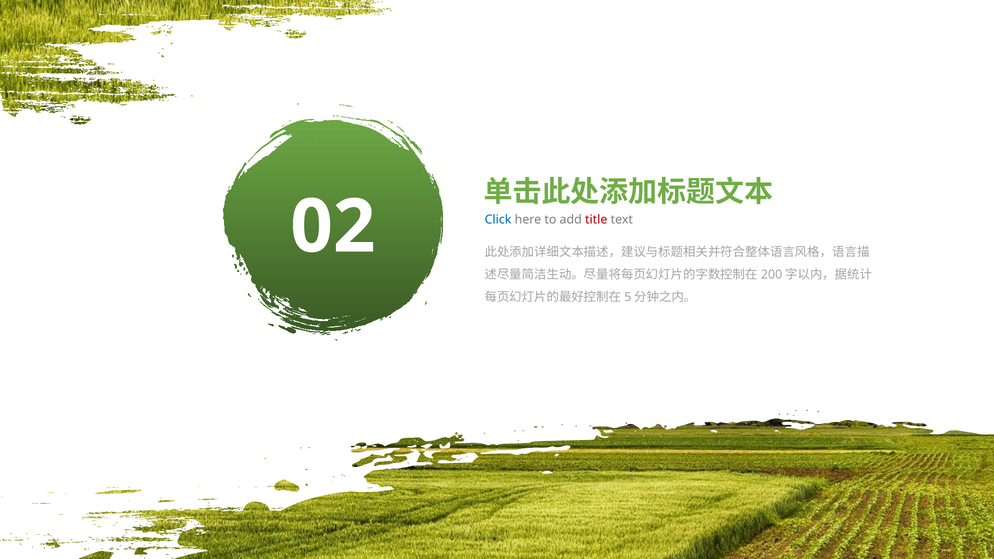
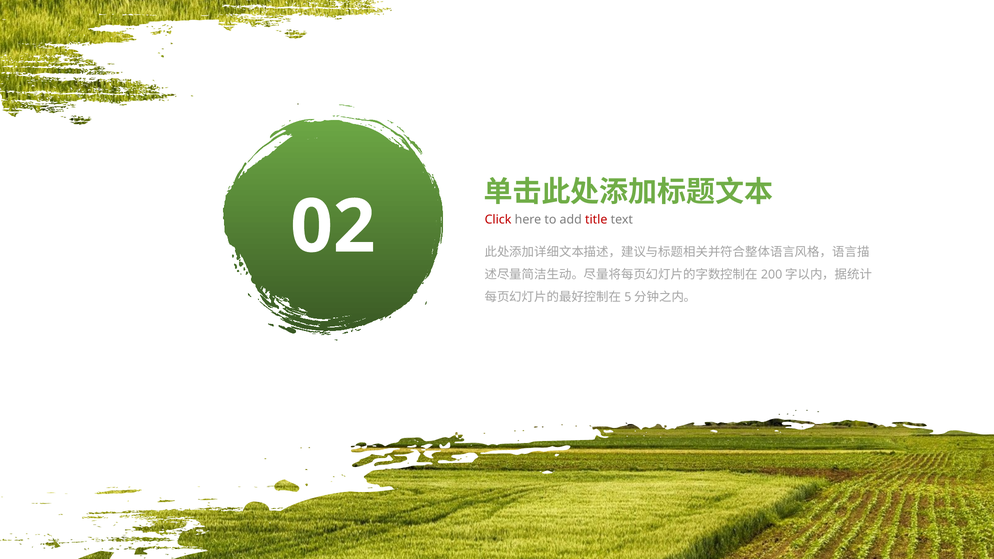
Click colour: blue -> red
